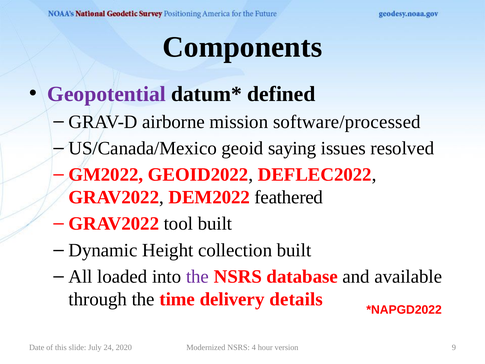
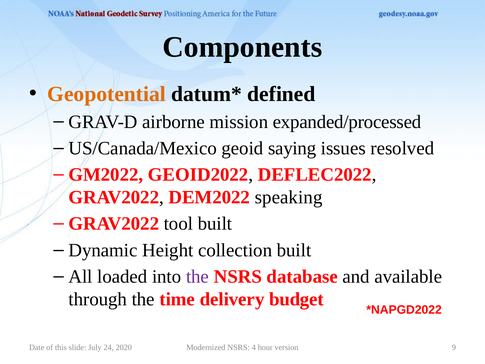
Geopotential colour: purple -> orange
software/processed: software/processed -> expanded/processed
feathered: feathered -> speaking
details: details -> budget
